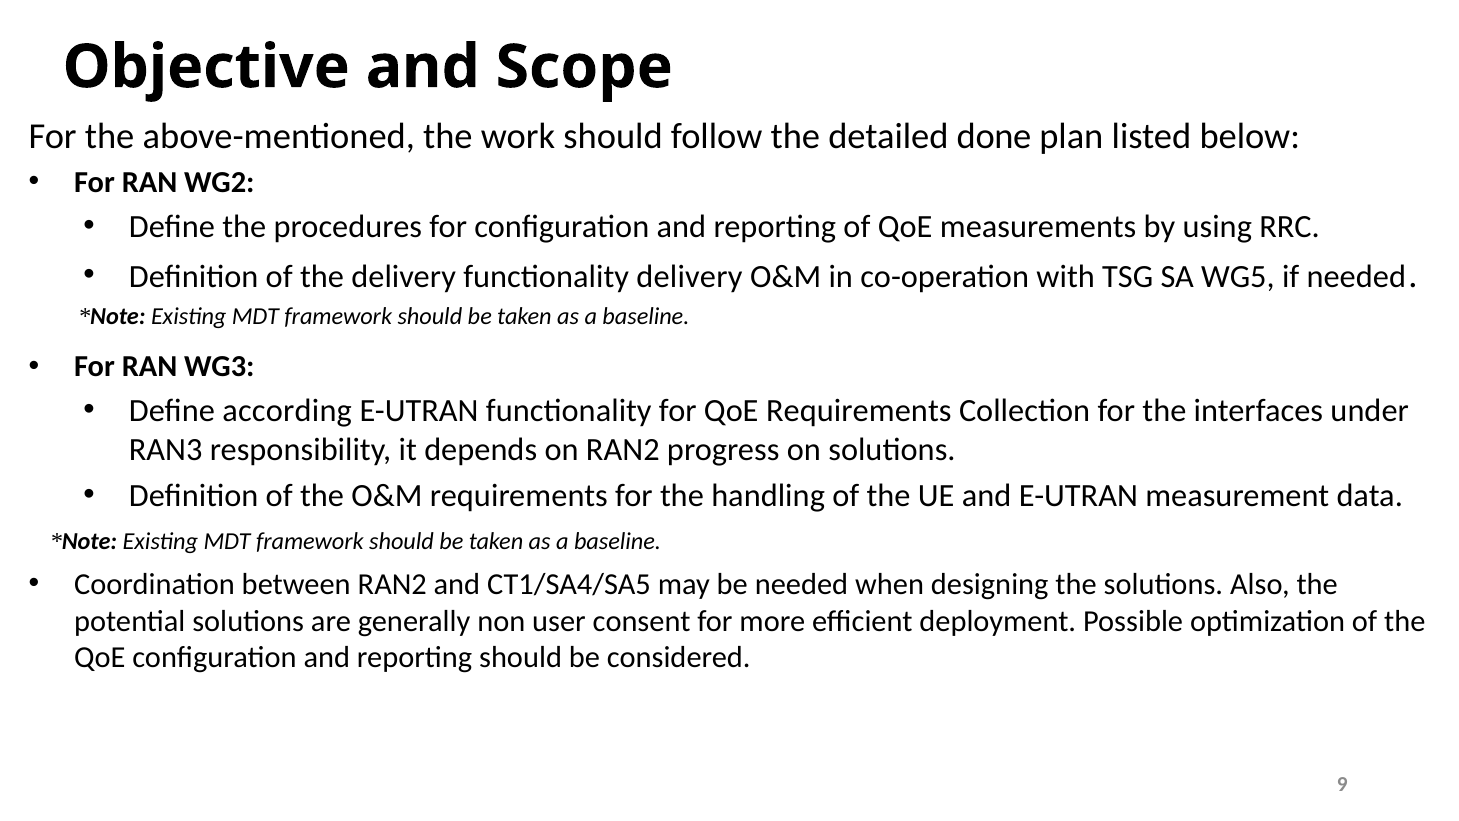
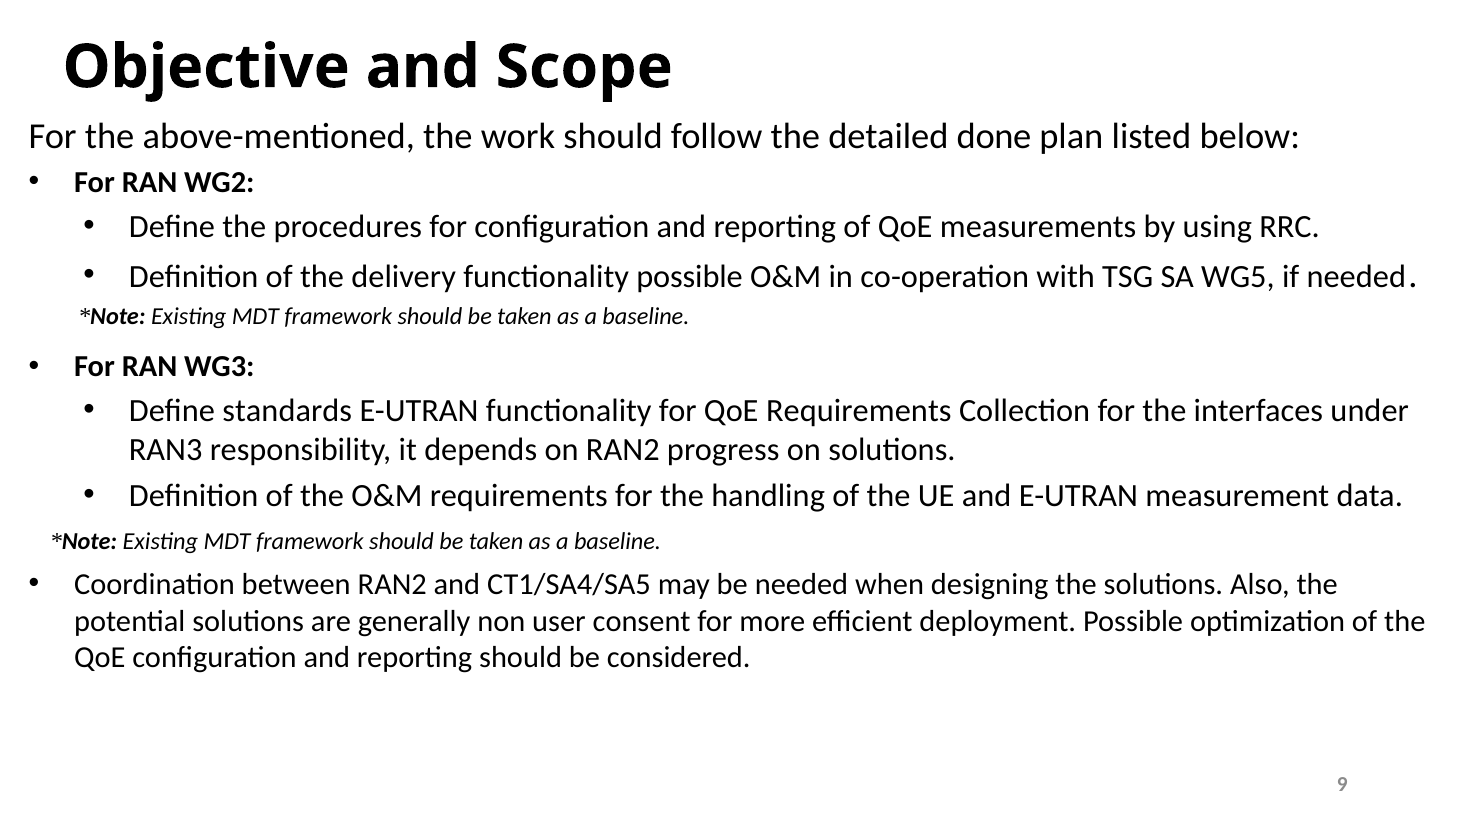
functionality delivery: delivery -> possible
according: according -> standards
